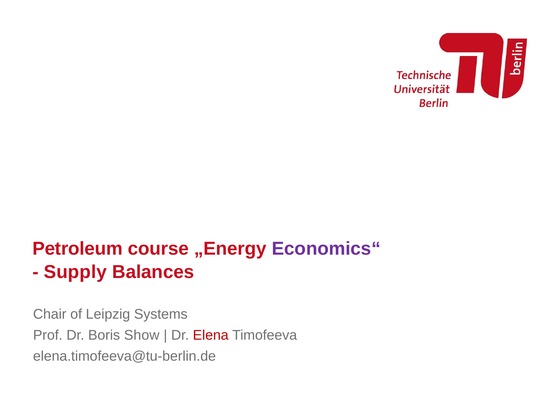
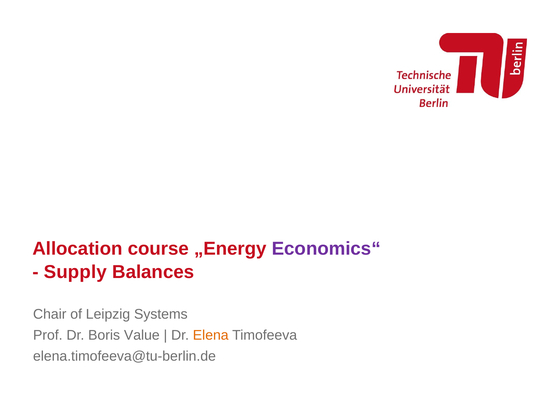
Petroleum: Petroleum -> Allocation
Show: Show -> Value
Elena colour: red -> orange
